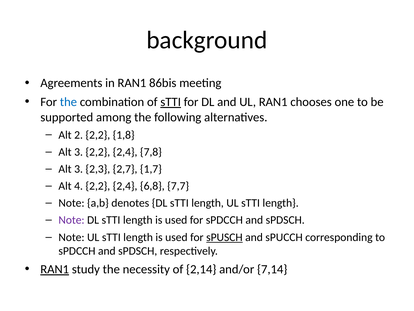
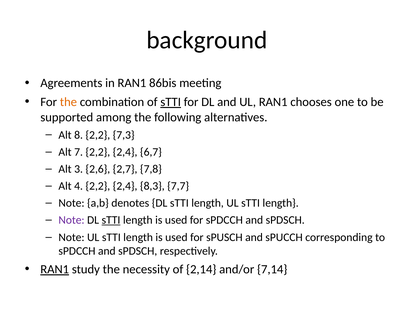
the at (68, 102) colour: blue -> orange
2: 2 -> 8
1,8: 1,8 -> 7,3
3 at (79, 152): 3 -> 7
7,8: 7,8 -> 6,7
2,3: 2,3 -> 2,6
1,7: 1,7 -> 7,8
6,8: 6,8 -> 8,3
sTTI at (111, 220) underline: none -> present
sPUSCH underline: present -> none
